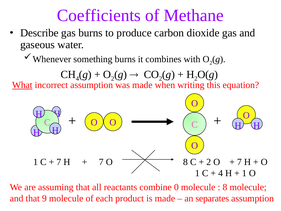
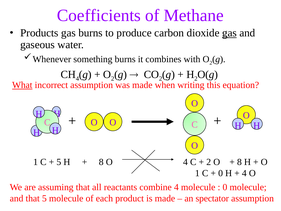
Describe: Describe -> Products
gas at (229, 33) underline: none -> present
7 at (59, 162): 7 -> 5
7 at (101, 162): 7 -> 8
O 8: 8 -> 4
7 at (239, 162): 7 -> 8
4 at (221, 173): 4 -> 0
1 at (244, 173): 1 -> 4
combine 0: 0 -> 4
8 at (225, 187): 8 -> 0
that 9: 9 -> 5
separates: separates -> spectator
